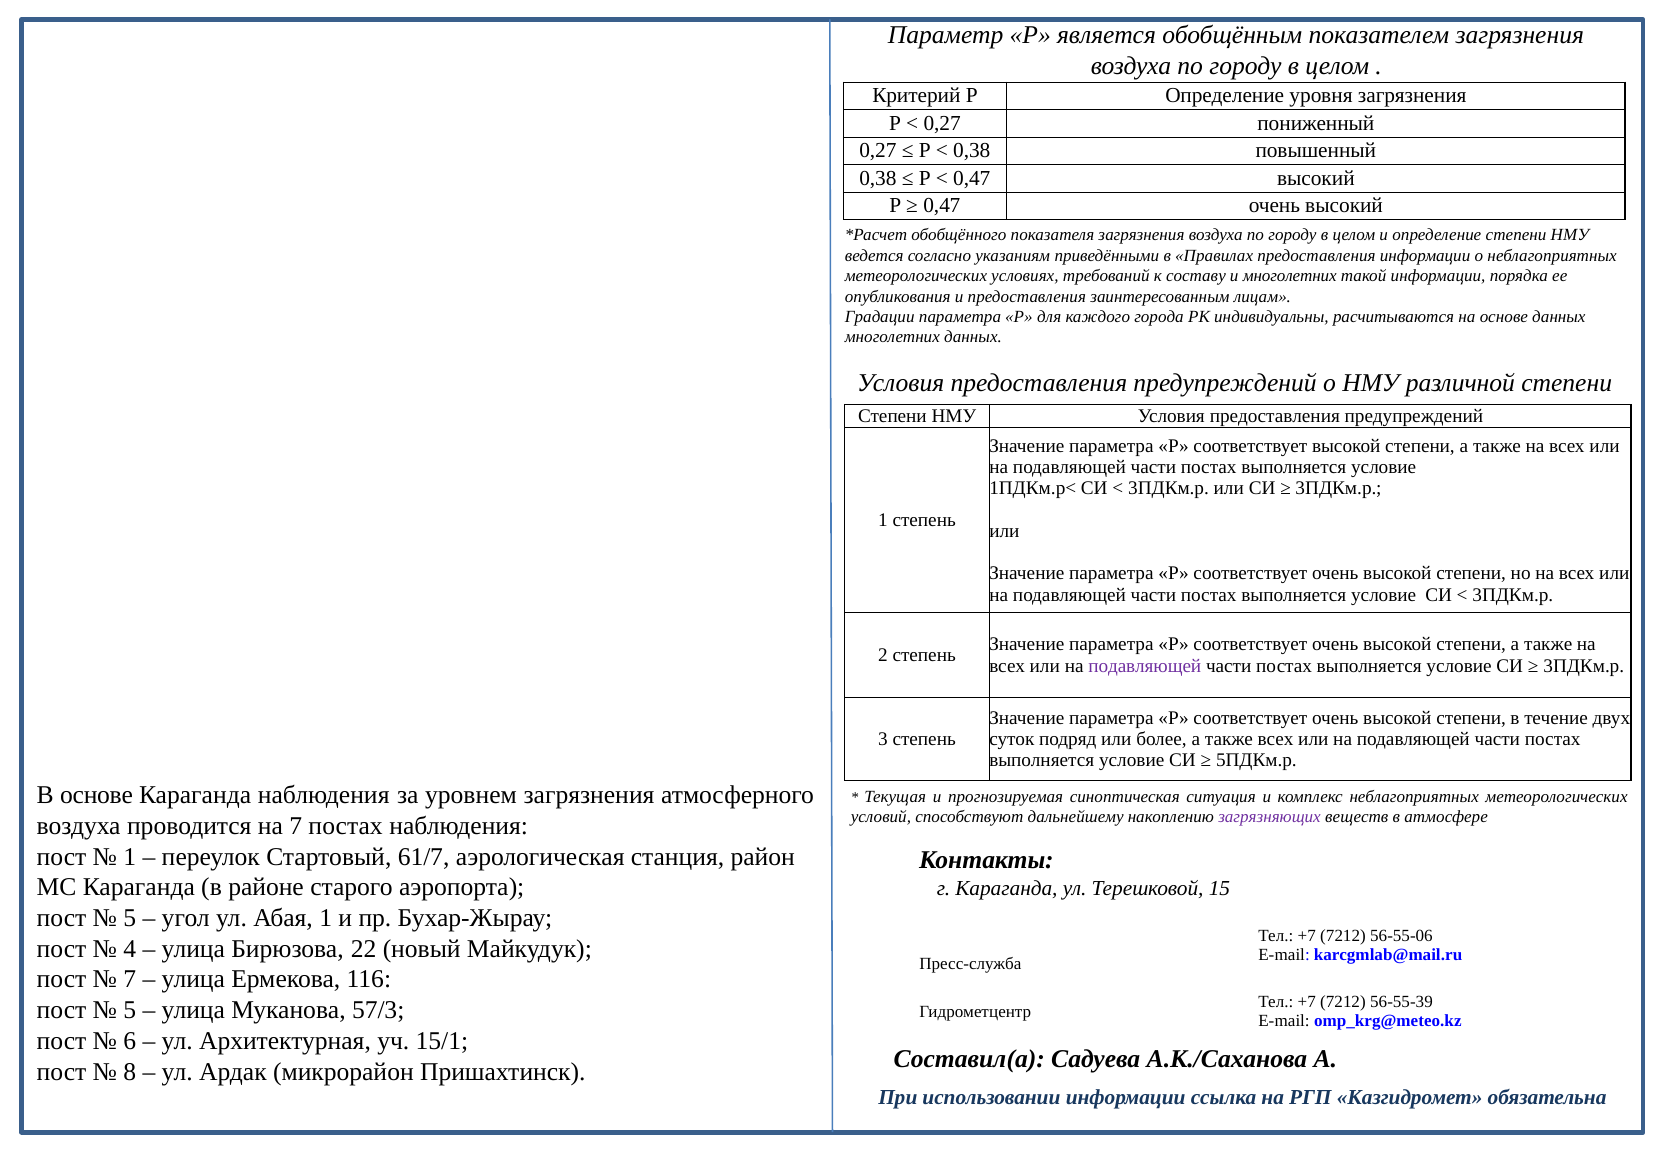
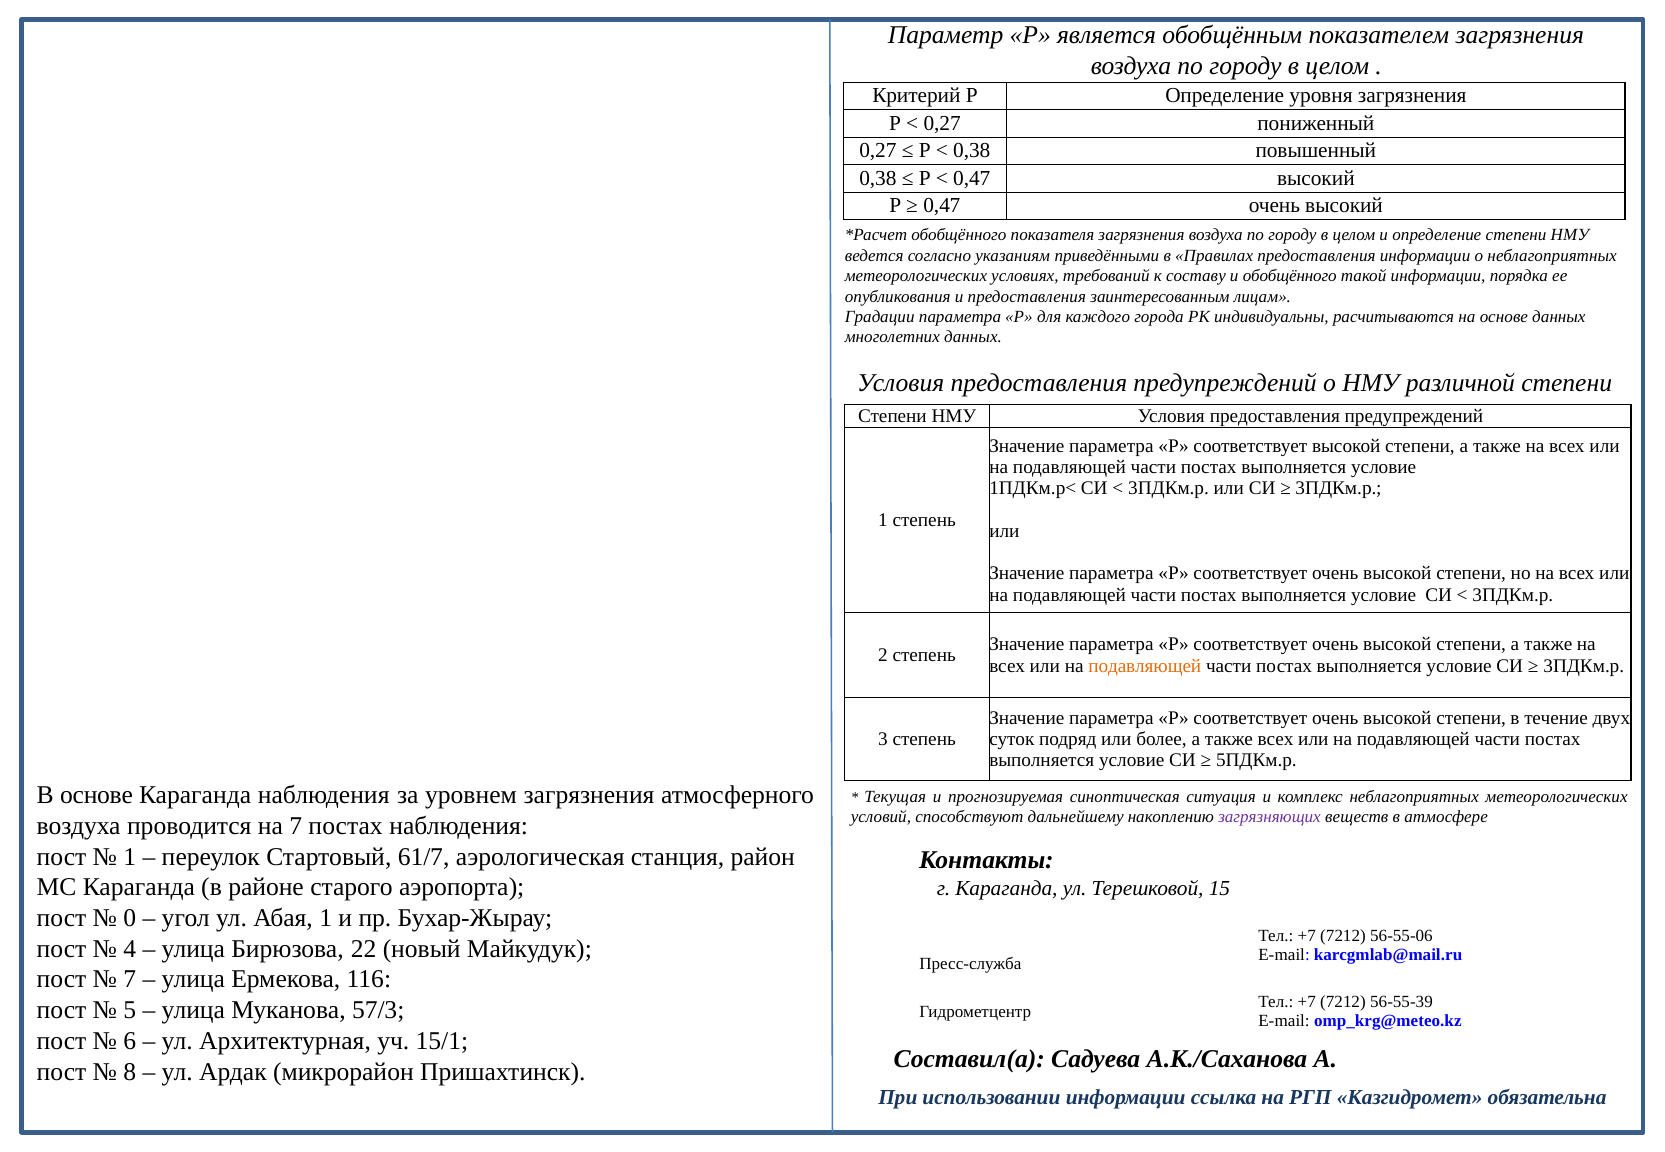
и многолетних: многолетних -> обобщённого
подавляющей at (1145, 666) colour: purple -> orange
5 at (130, 919): 5 -> 0
